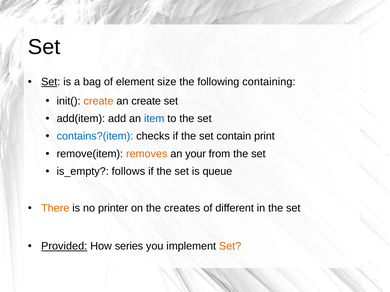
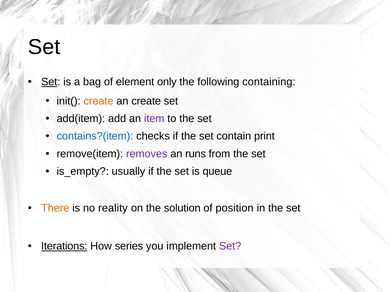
size: size -> only
item colour: blue -> purple
removes colour: orange -> purple
your: your -> runs
follows: follows -> usually
printer: printer -> reality
creates: creates -> solution
different: different -> position
Provided: Provided -> Iterations
Set at (230, 247) colour: orange -> purple
